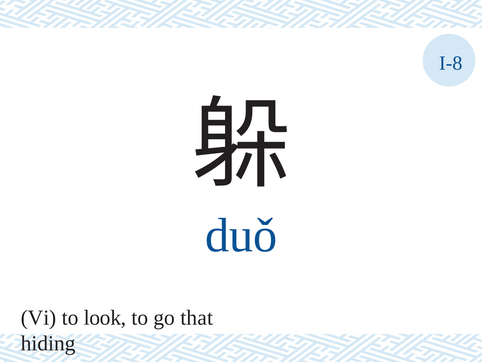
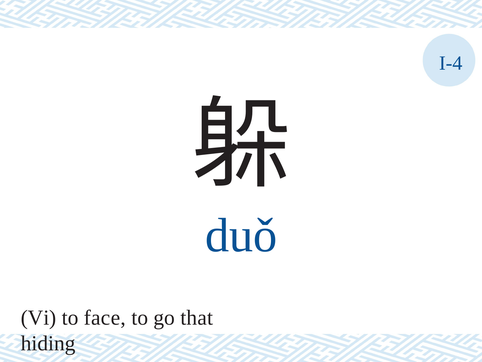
I-8: I-8 -> I-4
look: look -> face
